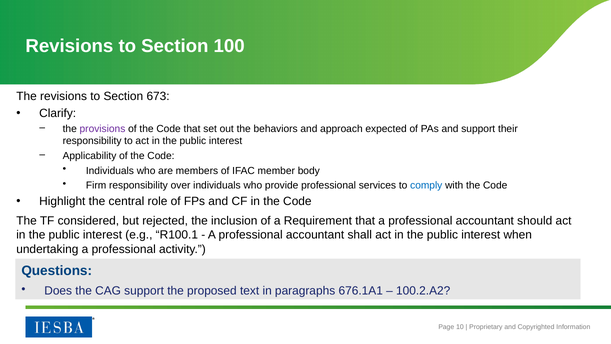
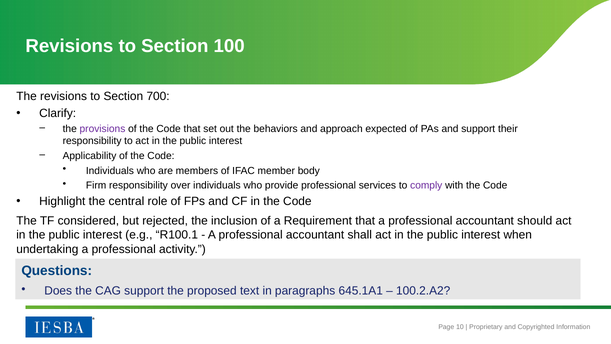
673: 673 -> 700
comply colour: blue -> purple
676.1A1: 676.1A1 -> 645.1A1
